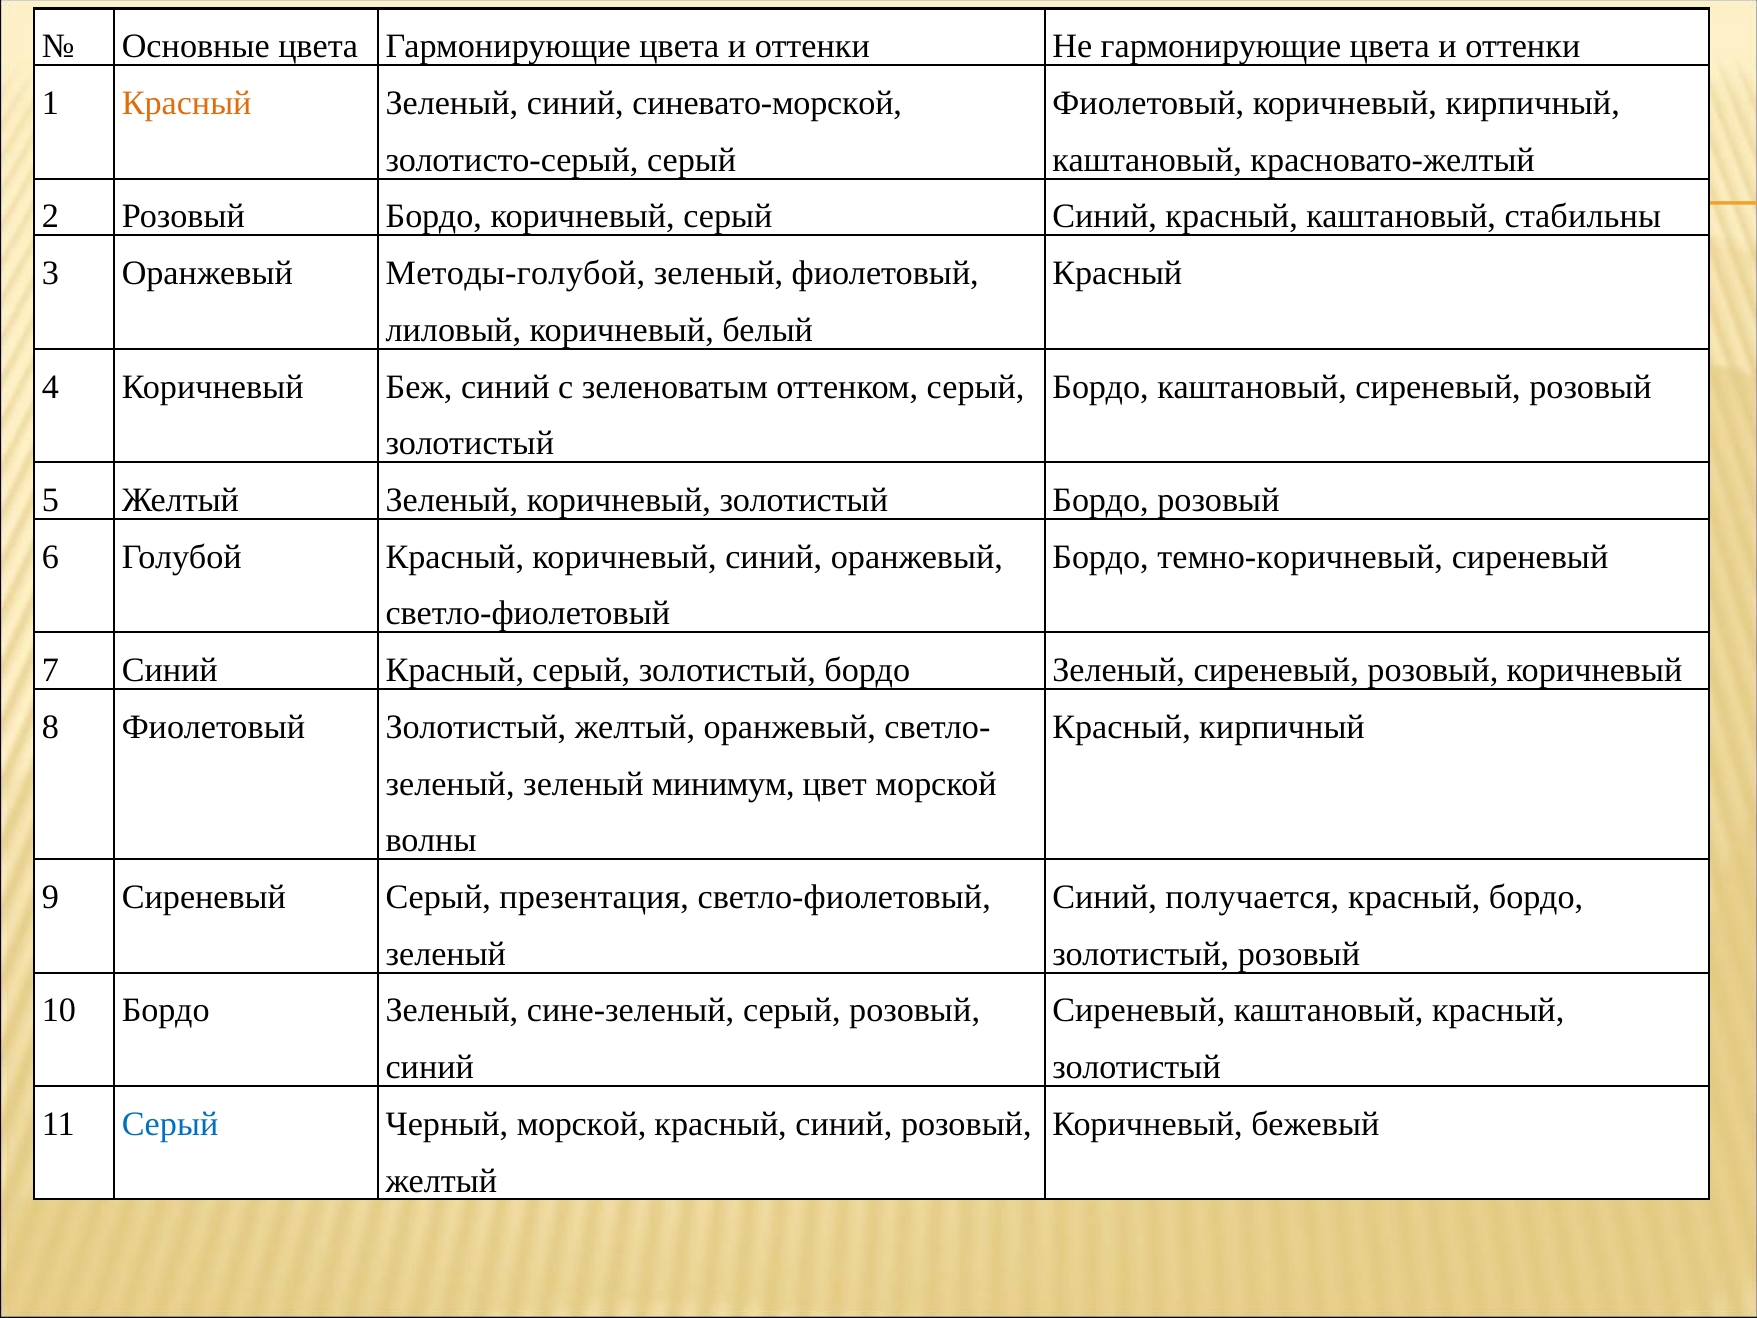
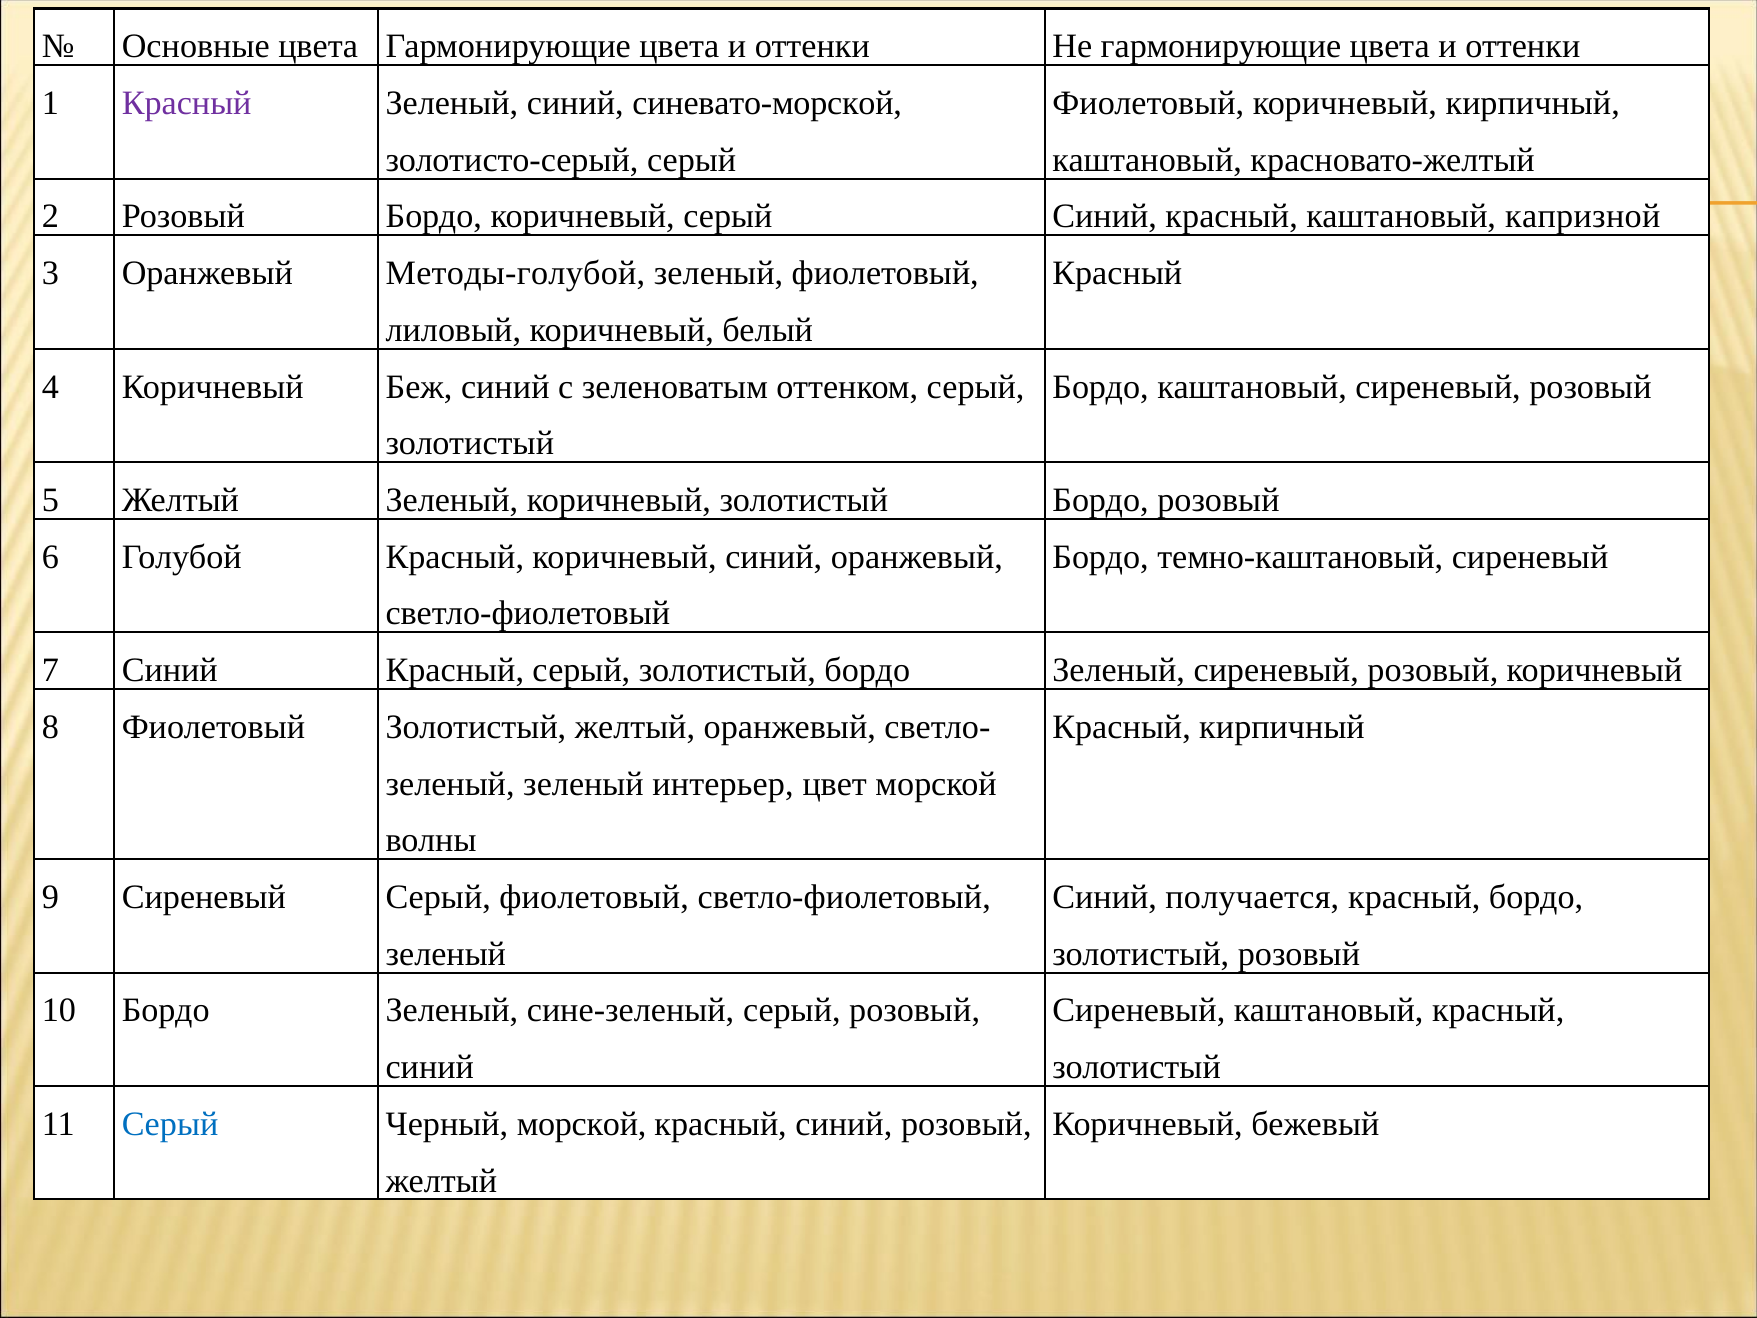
Красный at (187, 103) colour: orange -> purple
стабильны: стабильны -> капризной
темно-коричневый: темно-коричневый -> темно-каштановый
минимум: минимум -> интерьер
Сиреневый Серый презентация: презентация -> фиолетовый
